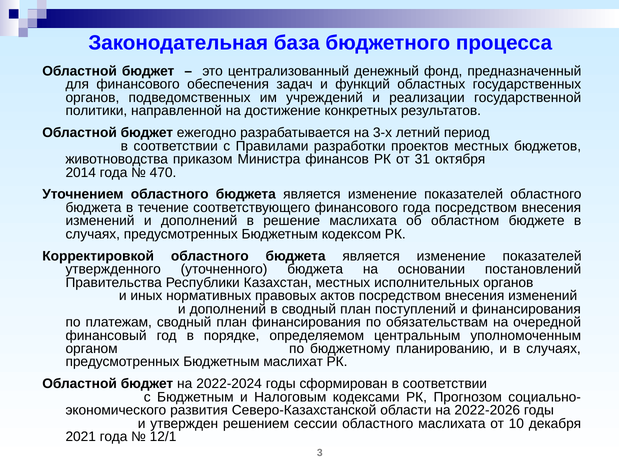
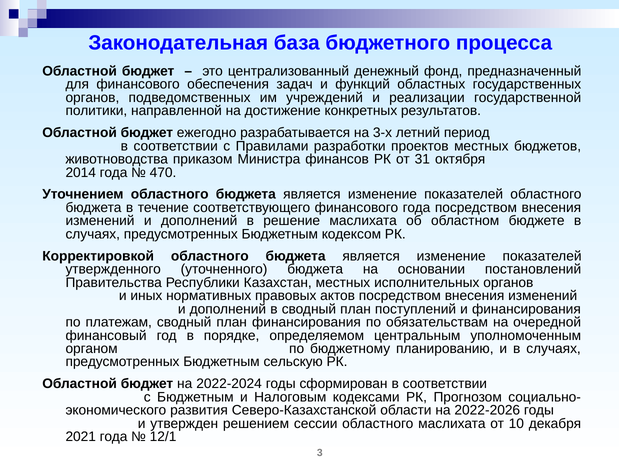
маслихат: маслихат -> сельскую
